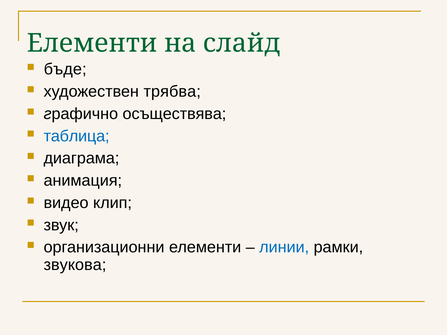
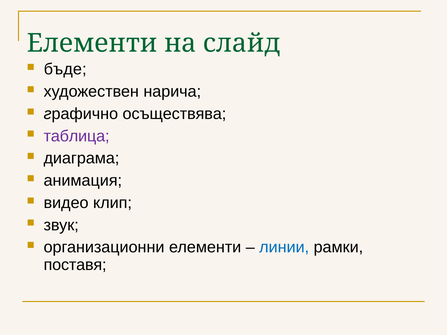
трябва: трябва -> нарича
таблица colour: blue -> purple
звукова: звукова -> поставя
